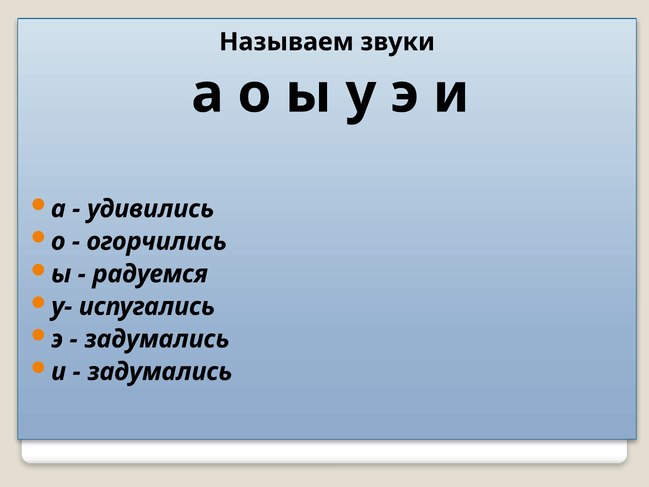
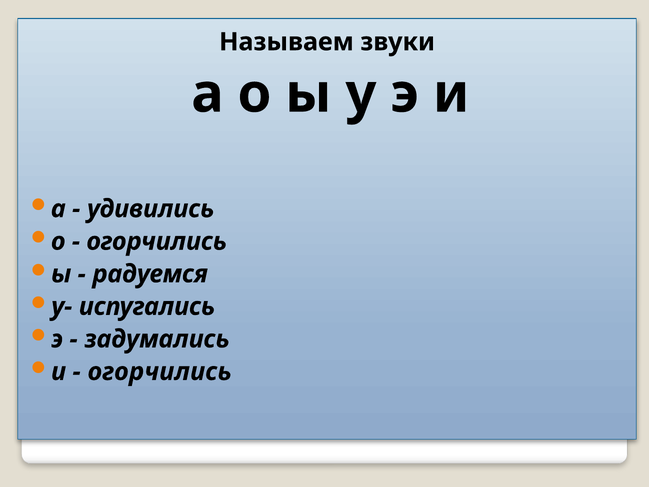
задумались at (160, 372): задумались -> огорчились
